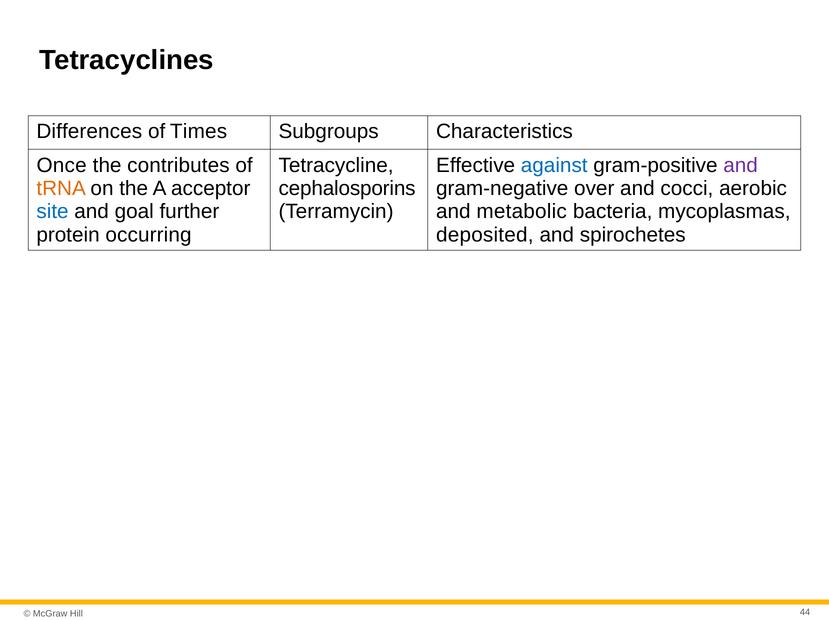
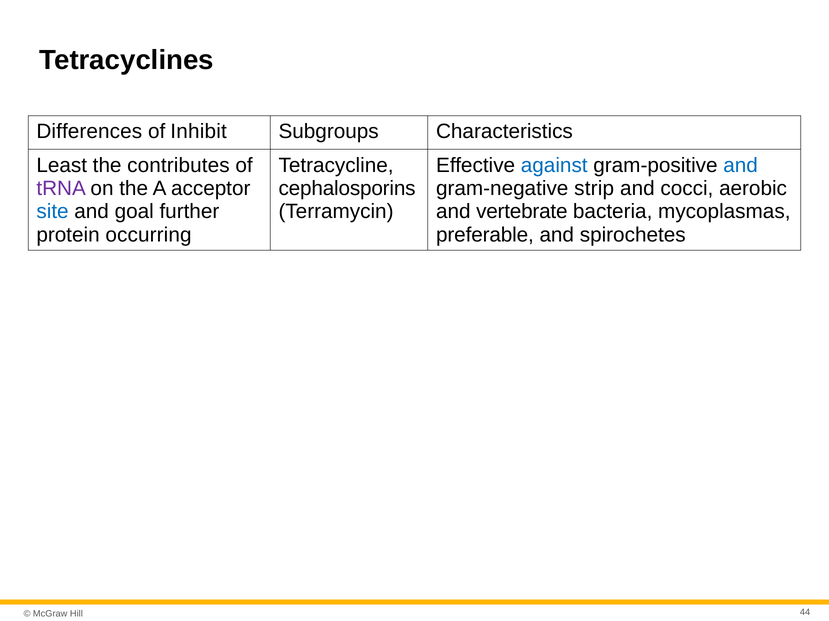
Times: Times -> Inhibit
Once: Once -> Least
and at (741, 165) colour: purple -> blue
tRNA colour: orange -> purple
over: over -> strip
metabolic: metabolic -> vertebrate
deposited: deposited -> preferable
